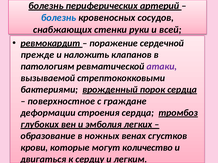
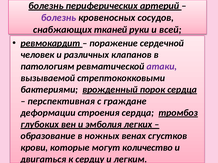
болезнь at (59, 18) colour: blue -> purple
стенки: стенки -> тканей
прежде: прежде -> человек
наложить: наложить -> различных
поверхностное: поверхностное -> перспективная
